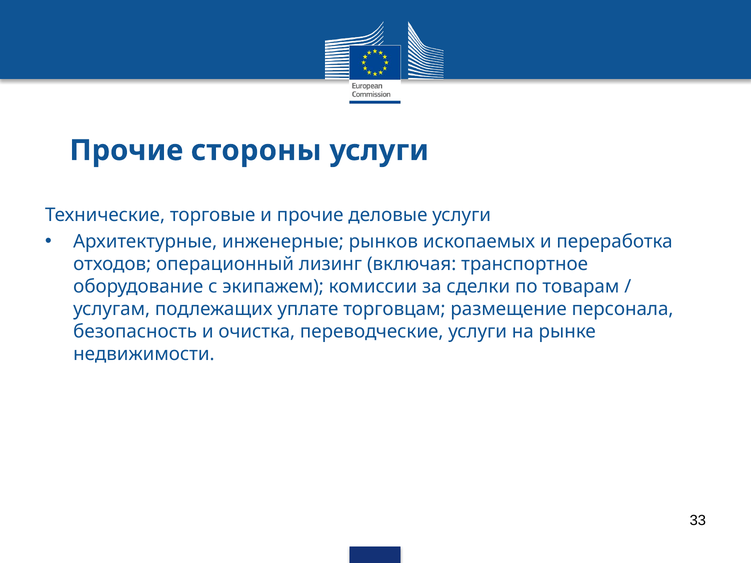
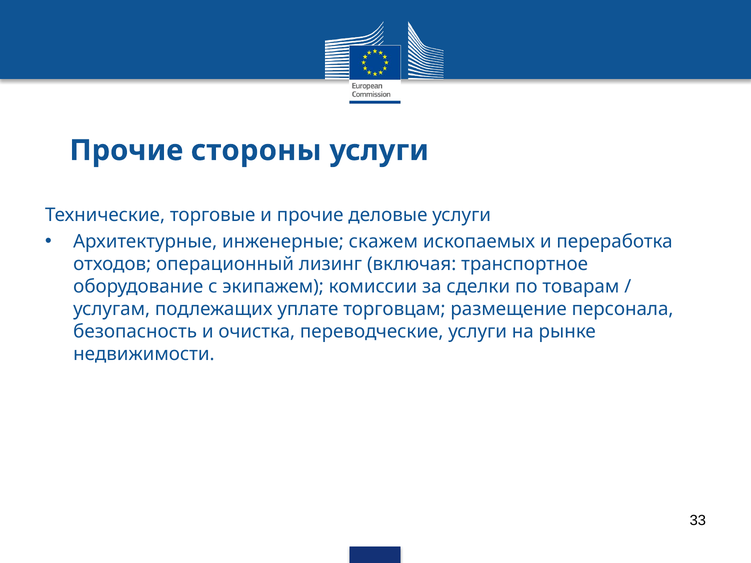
рынков: рынков -> скажем
